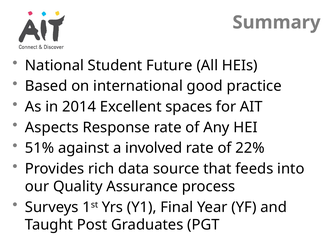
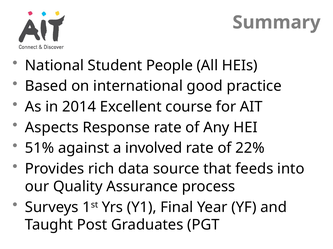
Future: Future -> People
spaces: spaces -> course
